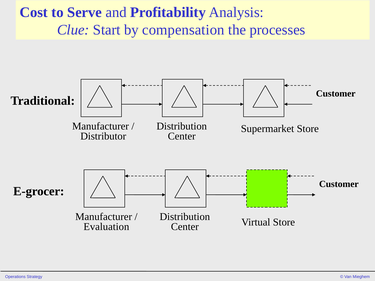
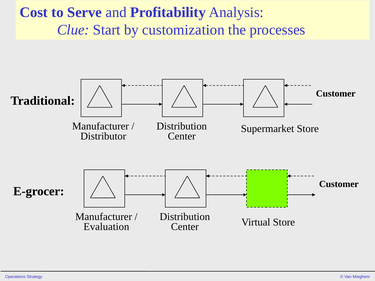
compensation: compensation -> customization
